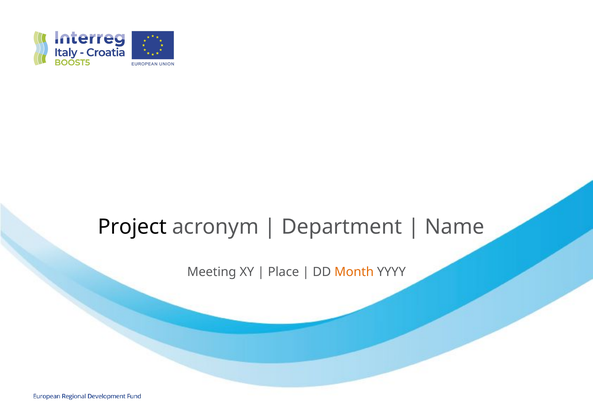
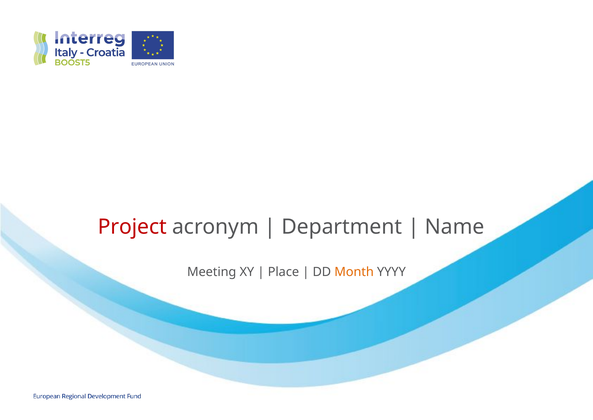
Project colour: black -> red
